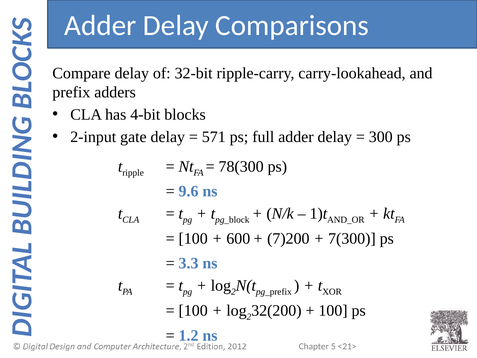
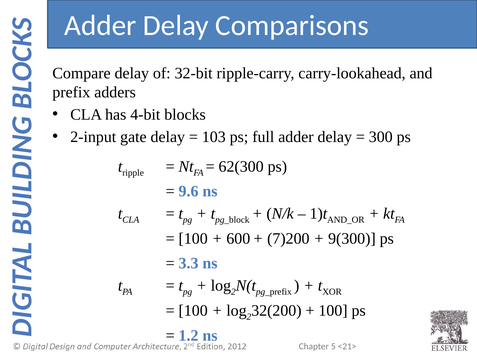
571: 571 -> 103
78(300: 78(300 -> 62(300
7(300: 7(300 -> 9(300
